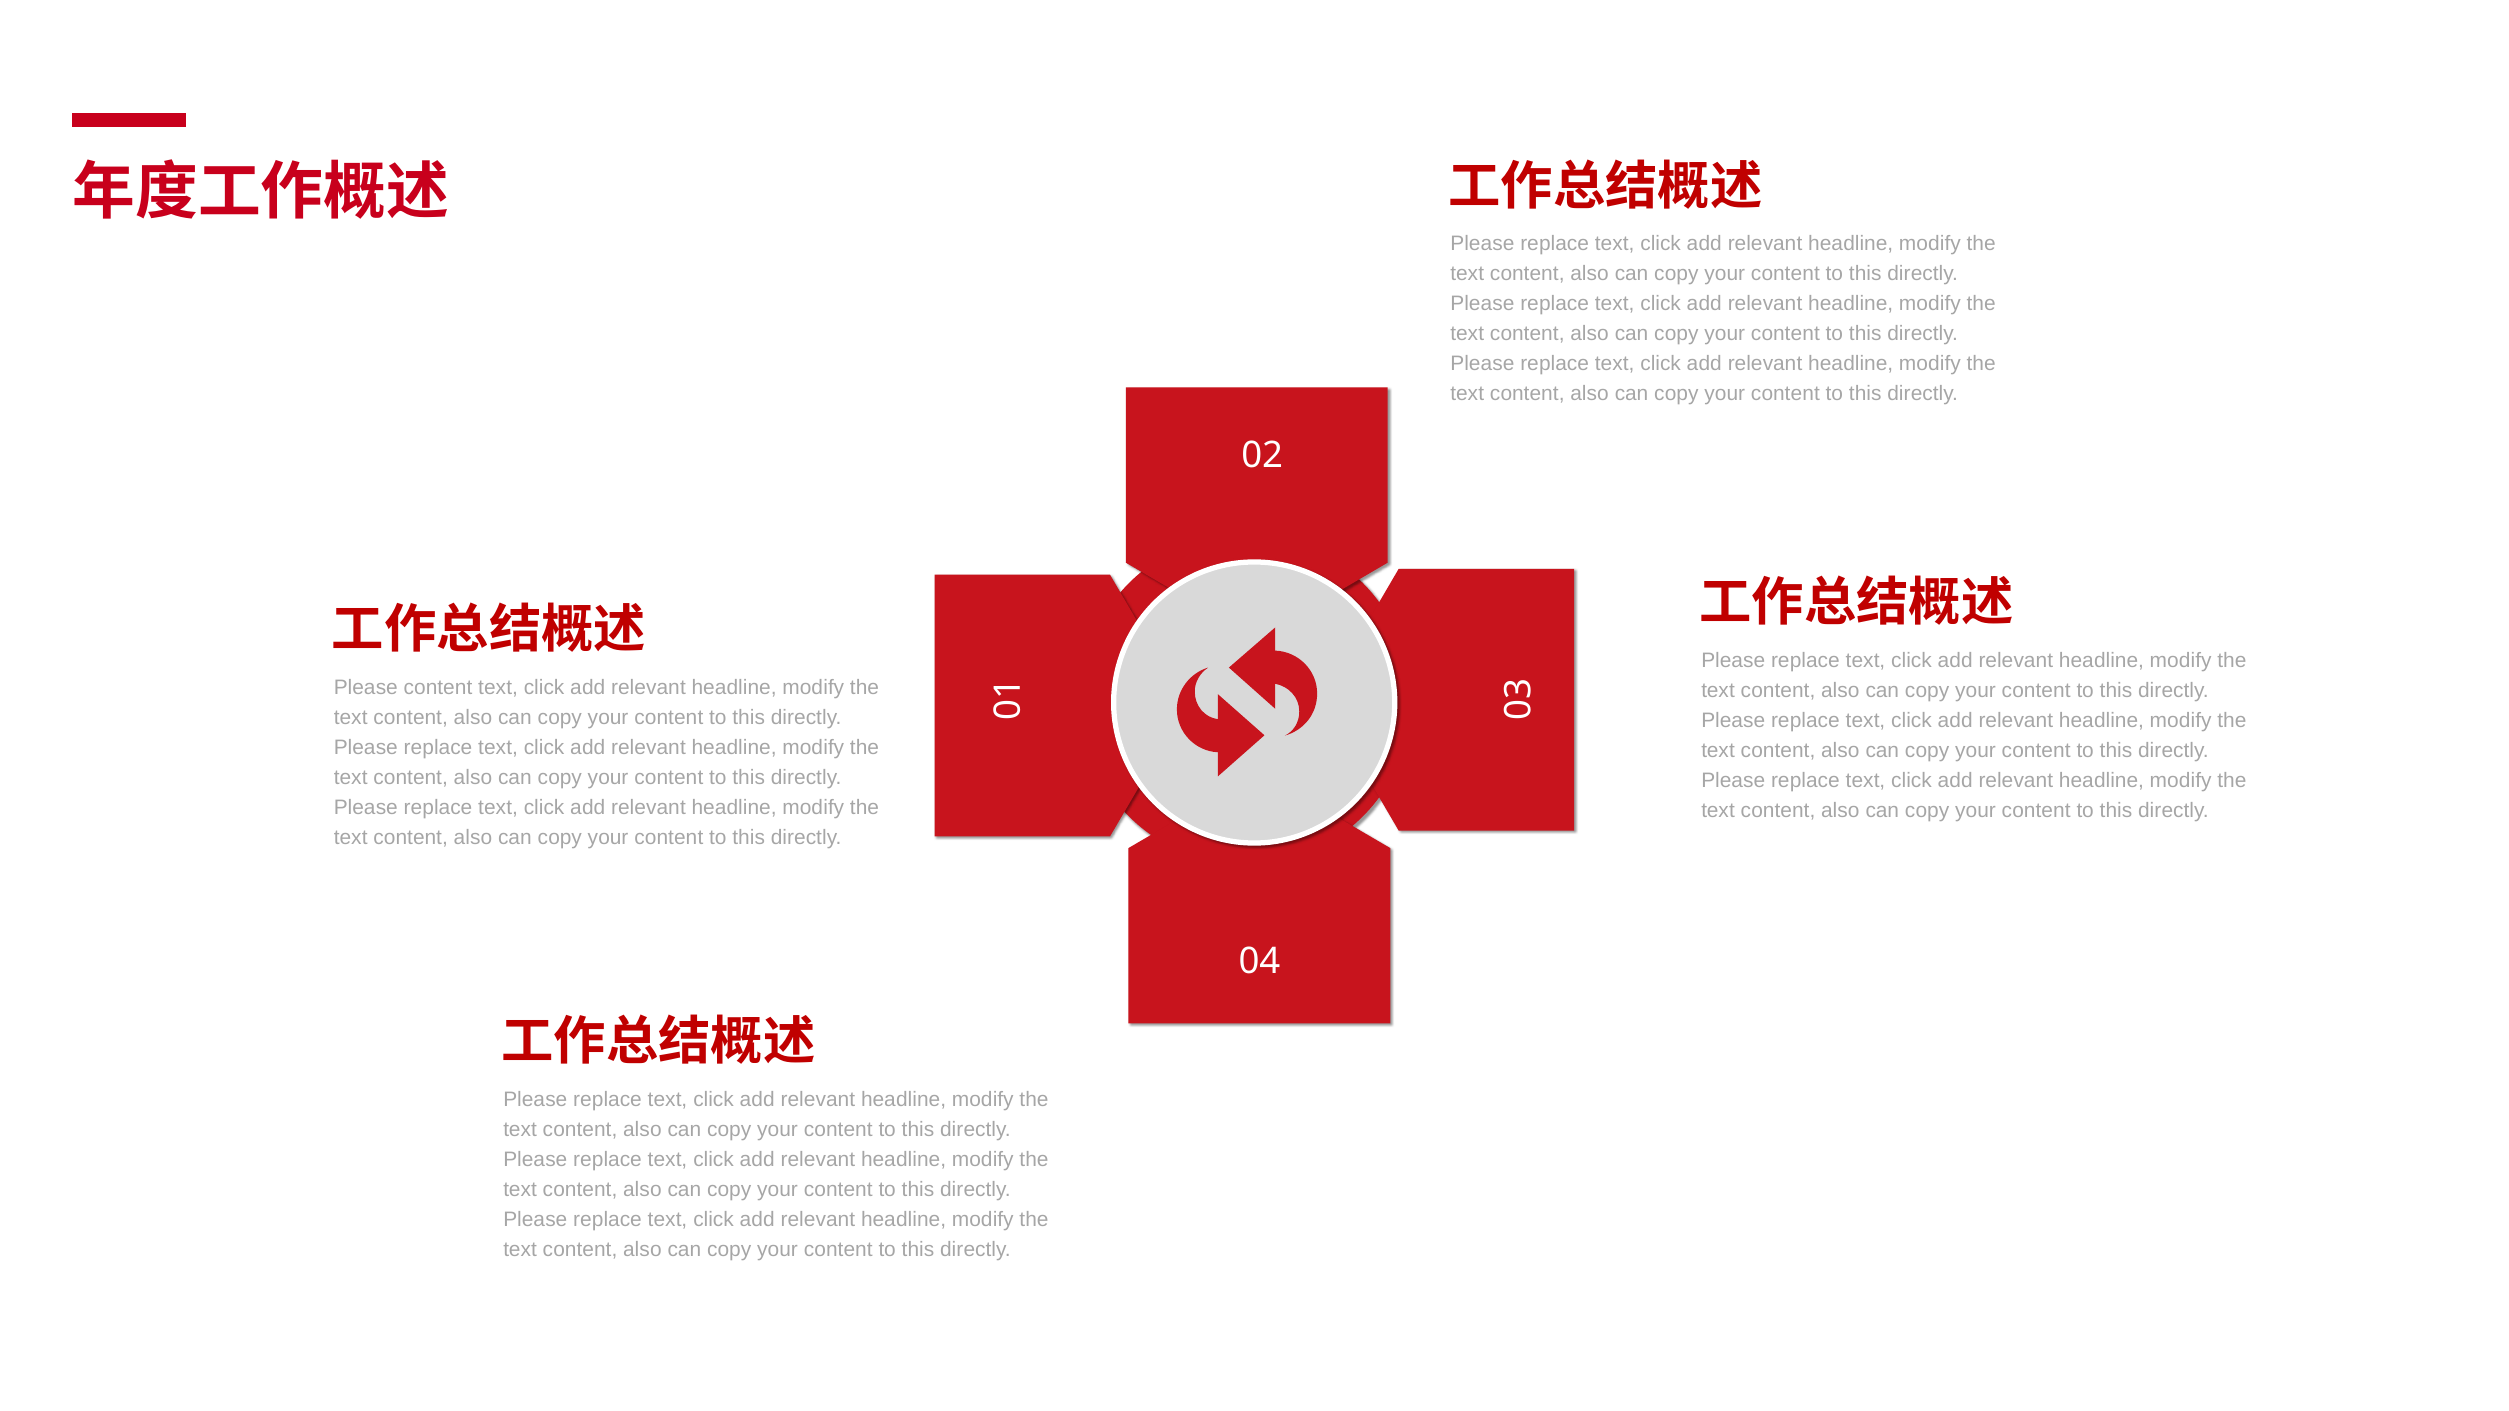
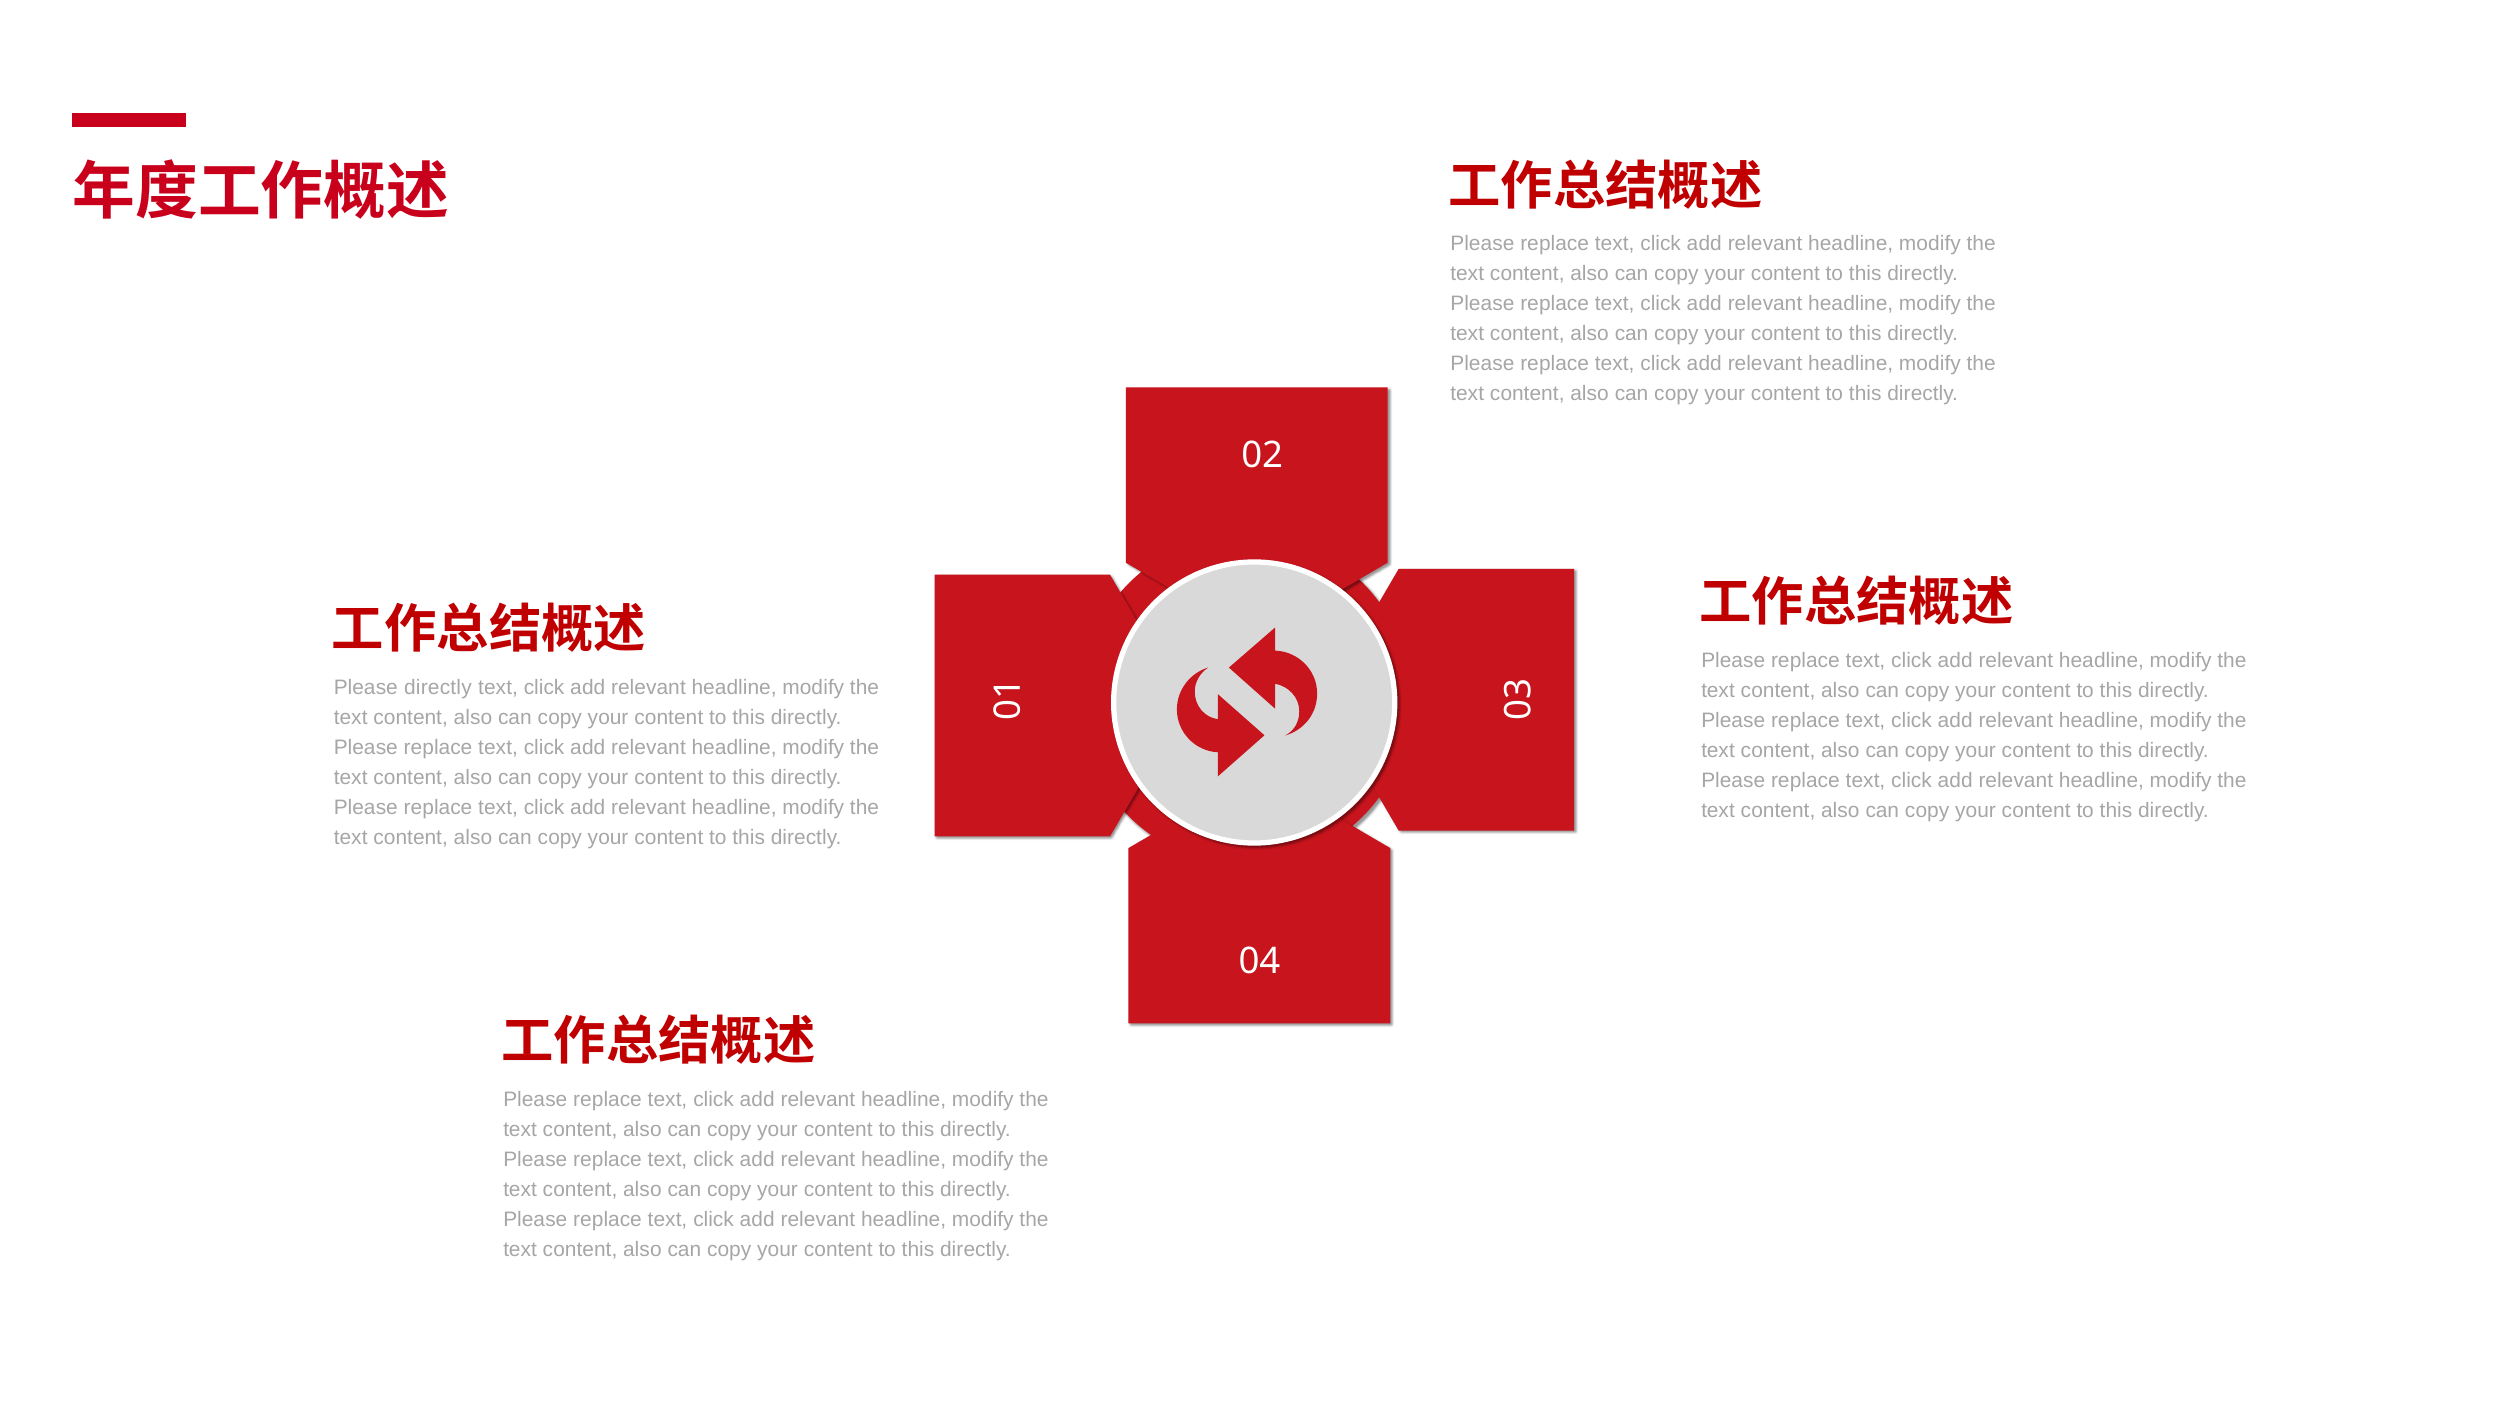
Please content: content -> directly
